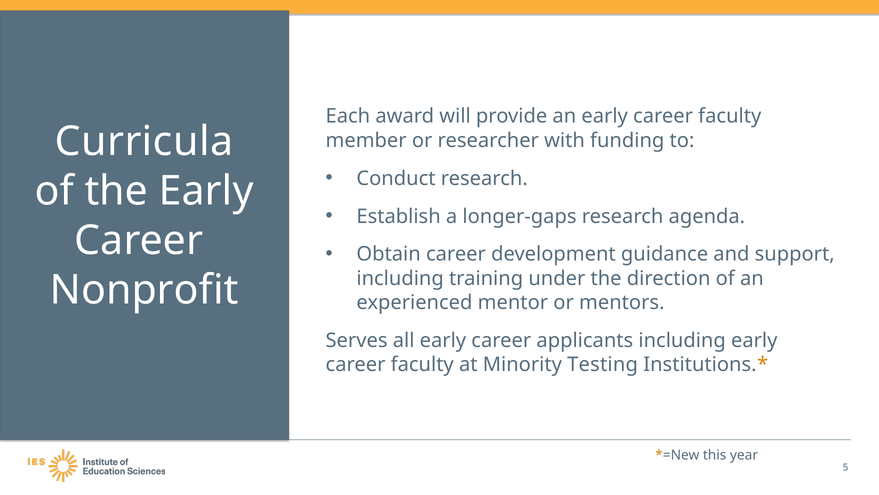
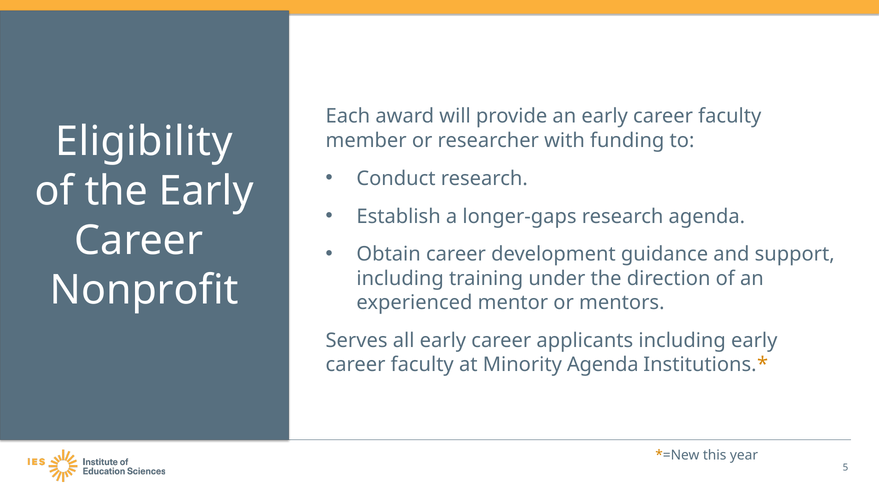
Curricula: Curricula -> Eligibility
Minority Testing: Testing -> Agenda
